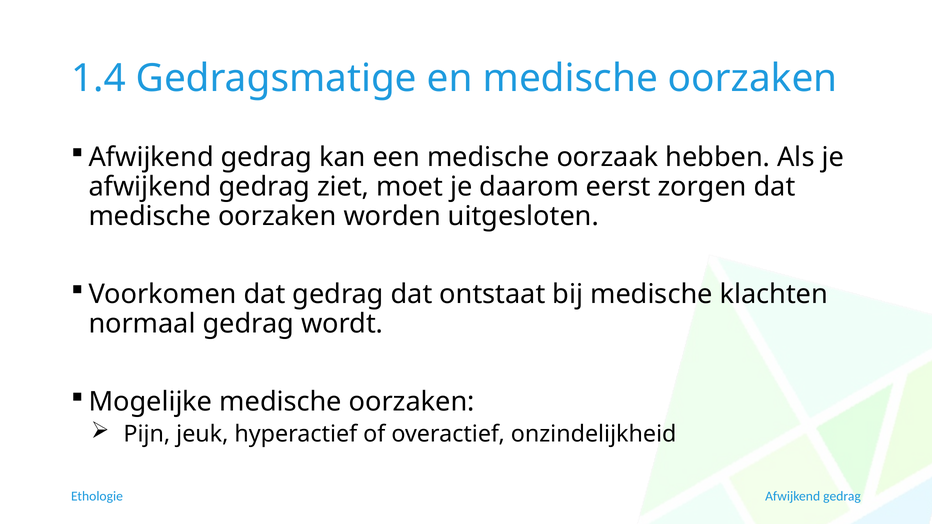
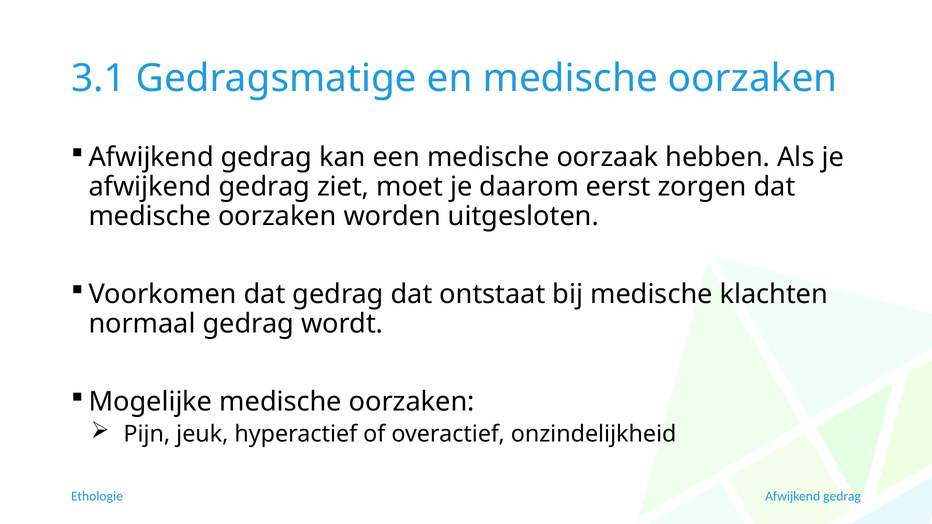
1.4: 1.4 -> 3.1
